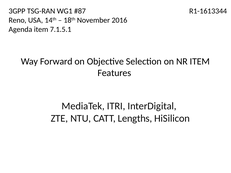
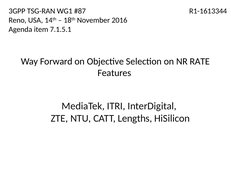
NR ITEM: ITEM -> RATE
